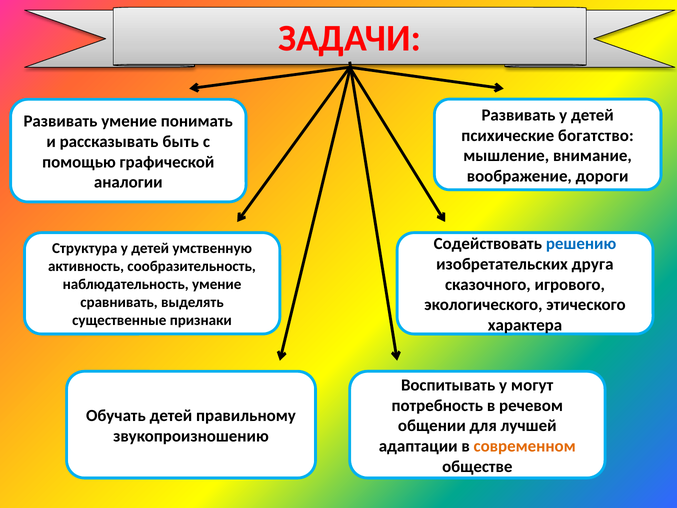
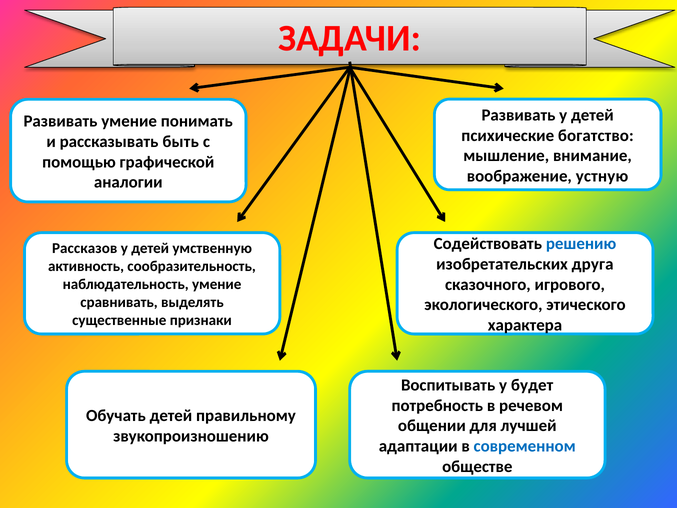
дороги: дороги -> устную
Структура: Структура -> Рассказов
могут: могут -> будет
современном colour: orange -> blue
